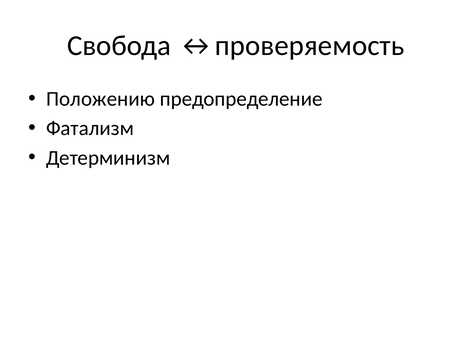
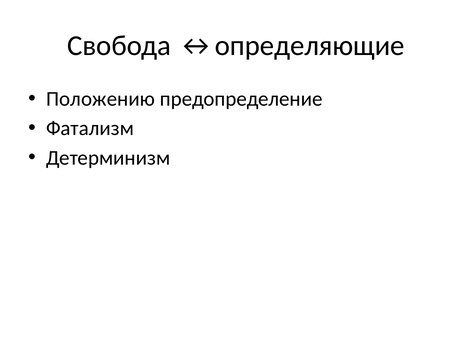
↔проверяемость: ↔проверяемость -> ↔определяющие
